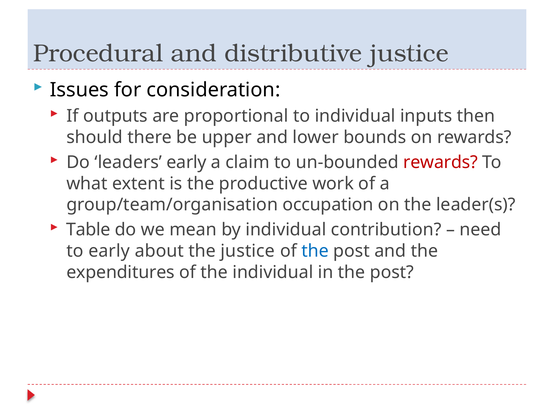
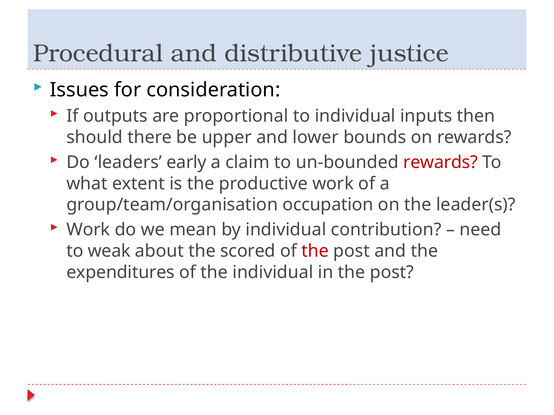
Table at (88, 230): Table -> Work
to early: early -> weak
the justice: justice -> scored
the at (315, 251) colour: blue -> red
